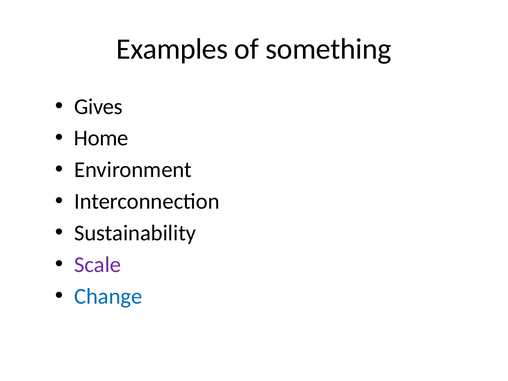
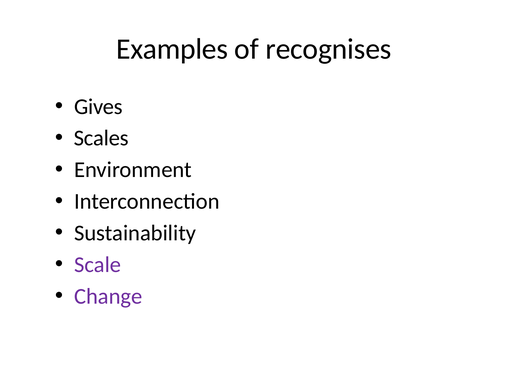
something: something -> recognises
Home: Home -> Scales
Change colour: blue -> purple
